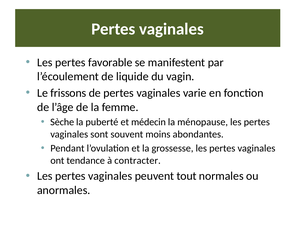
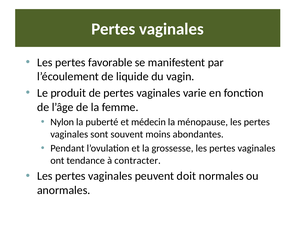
frissons: frissons -> produit
Sèche: Sèche -> Nylon
tout: tout -> doit
